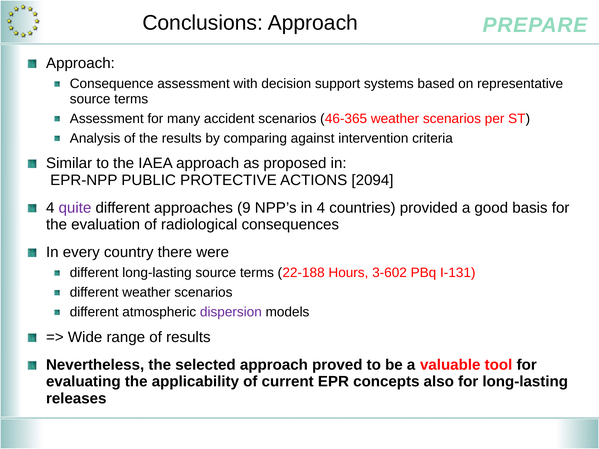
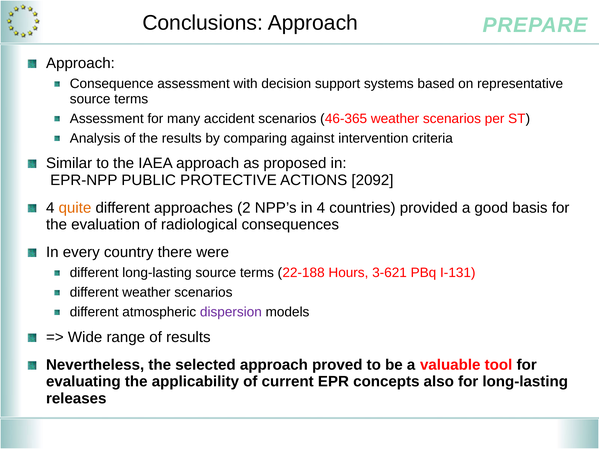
2094: 2094 -> 2092
quite colour: purple -> orange
9: 9 -> 2
3-602: 3-602 -> 3-621
